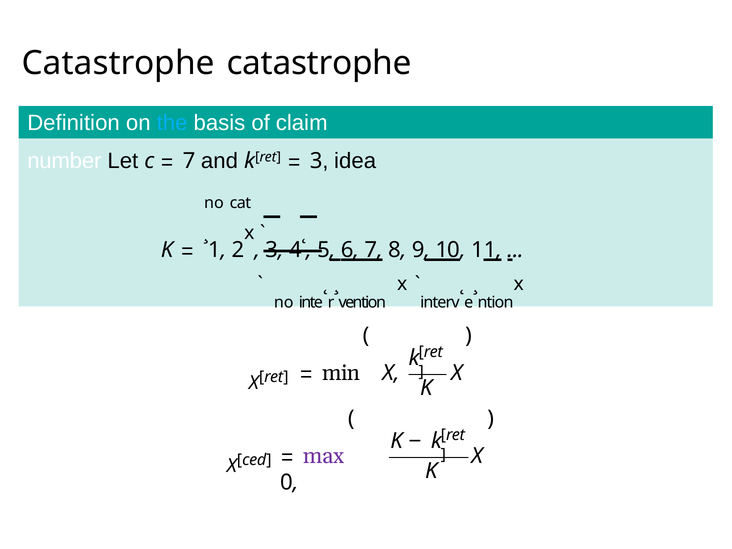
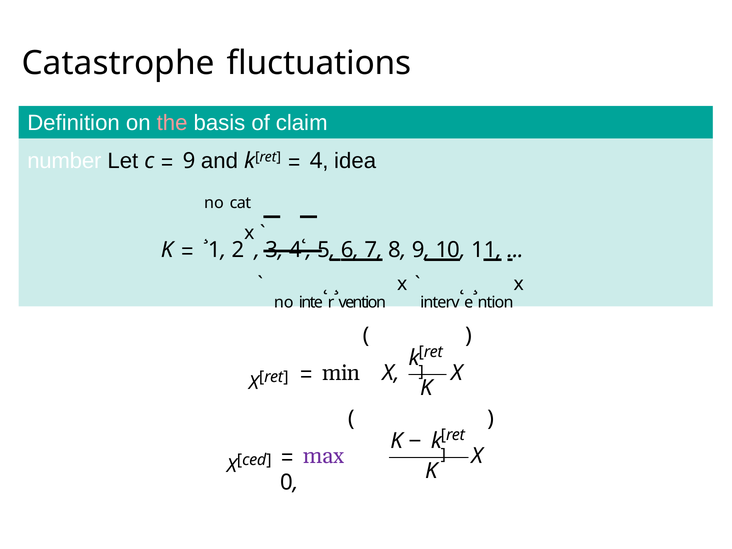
Catastrophe catastrophe: catastrophe -> fluctuations
the colour: light blue -> pink
7 at (189, 161): 7 -> 9
3 at (316, 161): 3 -> 4
